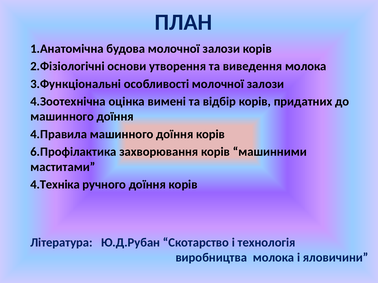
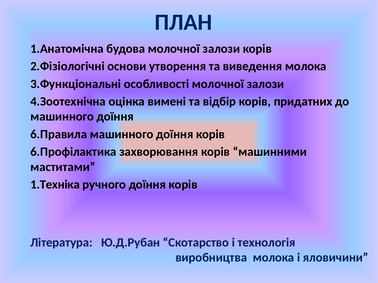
4.Правила: 4.Правила -> 6.Правила
4.Техніка: 4.Техніка -> 1.Техніка
